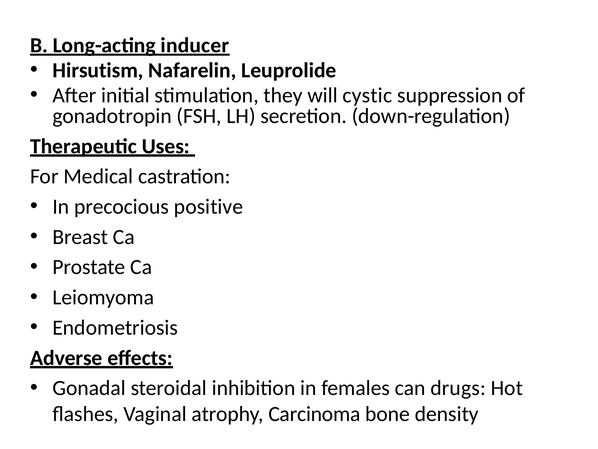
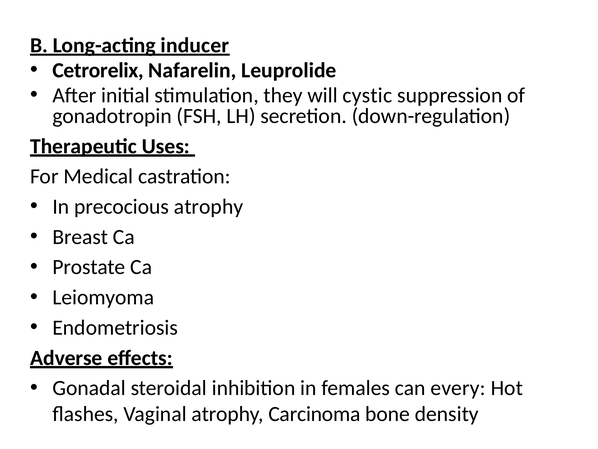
Hirsutism: Hirsutism -> Cetrorelix
precocious positive: positive -> atrophy
drugs: drugs -> every
